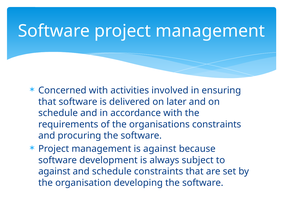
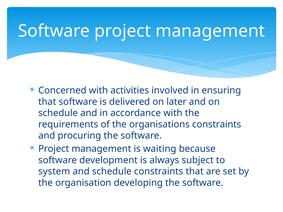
is against: against -> waiting
against at (54, 172): against -> system
